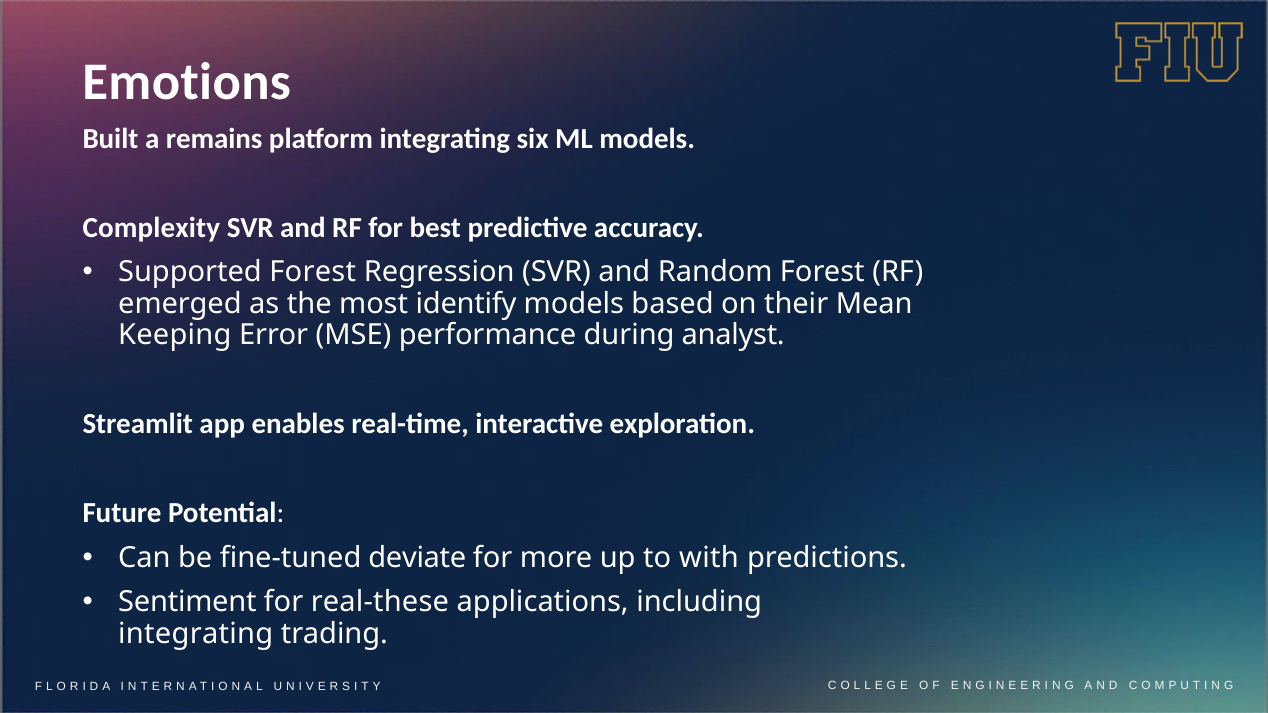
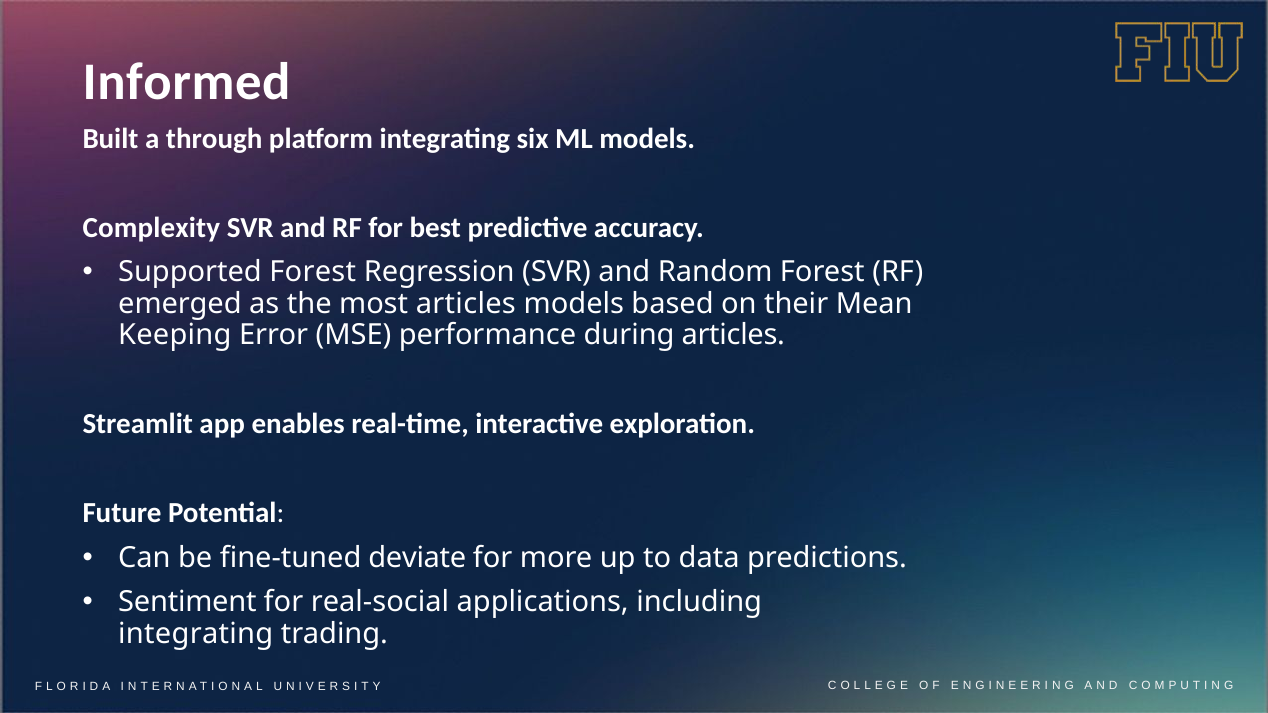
Emotions: Emotions -> Informed
remains: remains -> through
most identify: identify -> articles
during analyst: analyst -> articles
with: with -> data
real-these: real-these -> real-social
